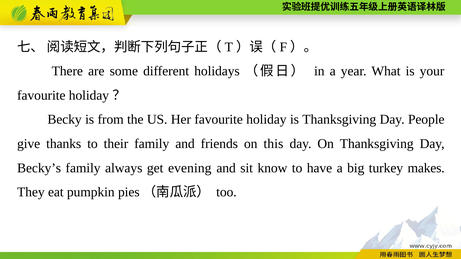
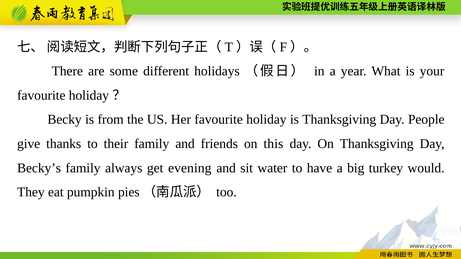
know: know -> water
makes: makes -> would
